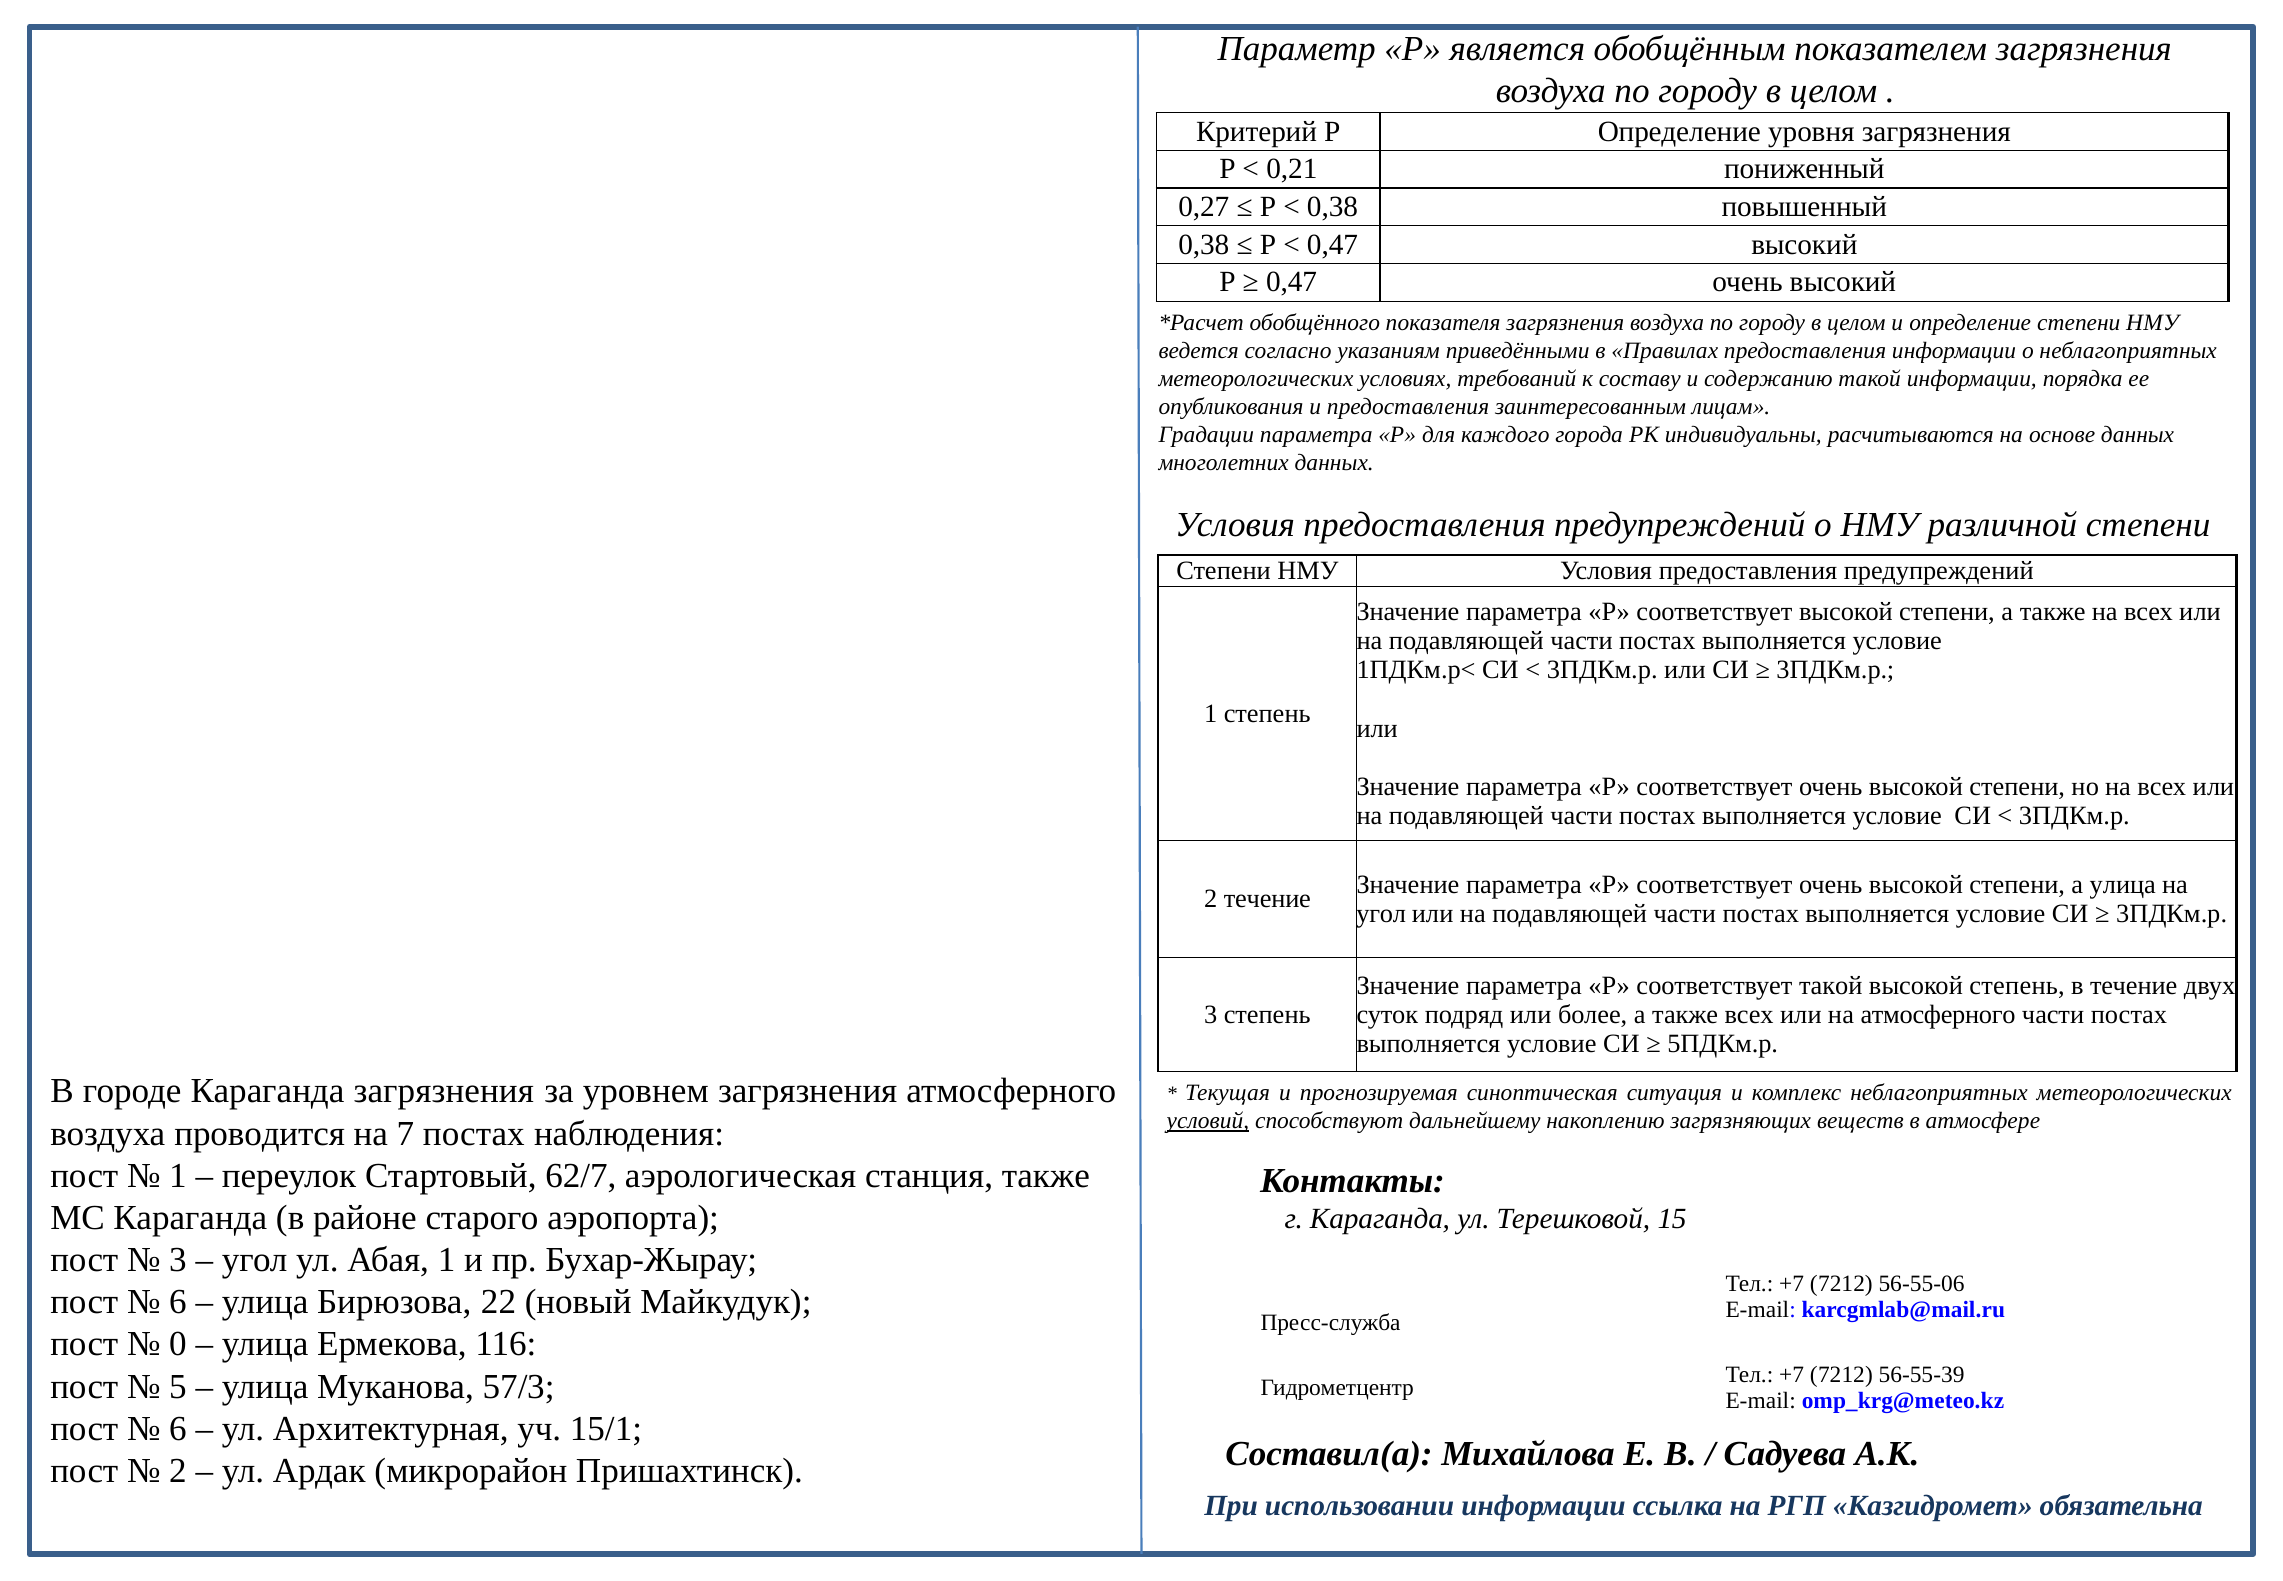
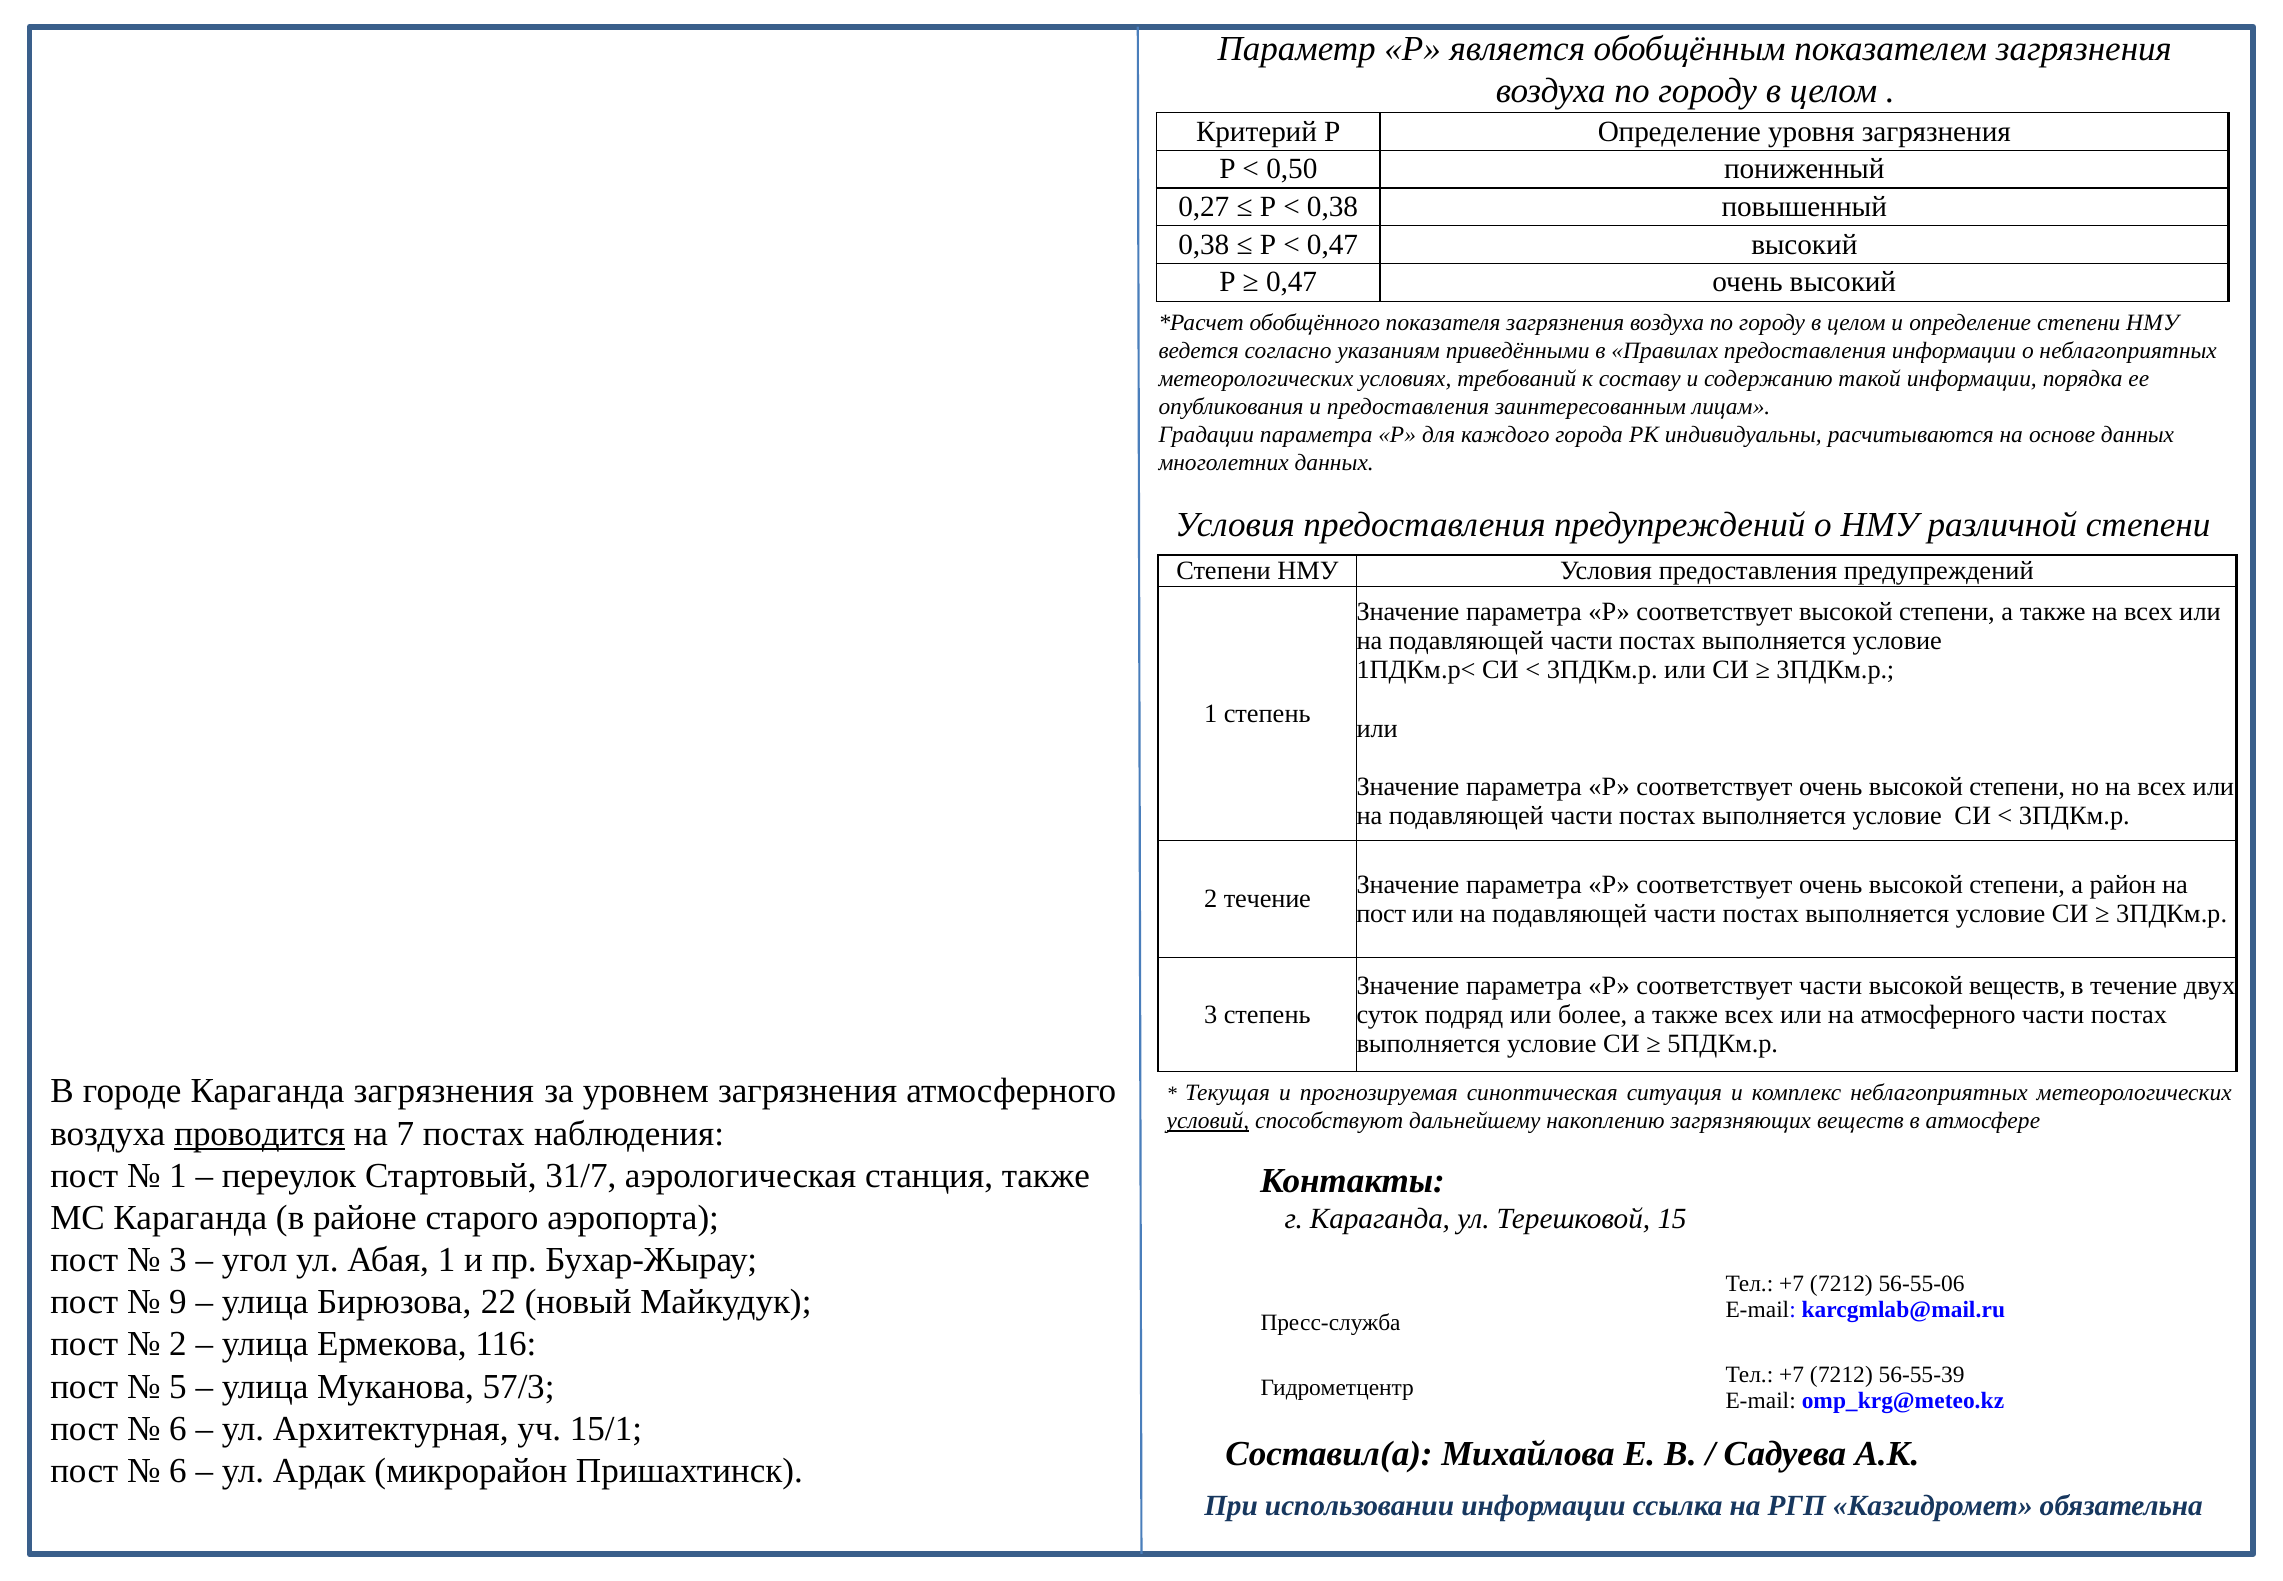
0,21: 0,21 -> 0,50
а улица: улица -> район
угол at (1381, 913): угол -> пост
соответствует такой: такой -> части
высокой степень: степень -> веществ
проводится underline: none -> present
62/7: 62/7 -> 31/7
6 at (178, 1302): 6 -> 9
0 at (178, 1344): 0 -> 2
2 at (178, 1470): 2 -> 6
